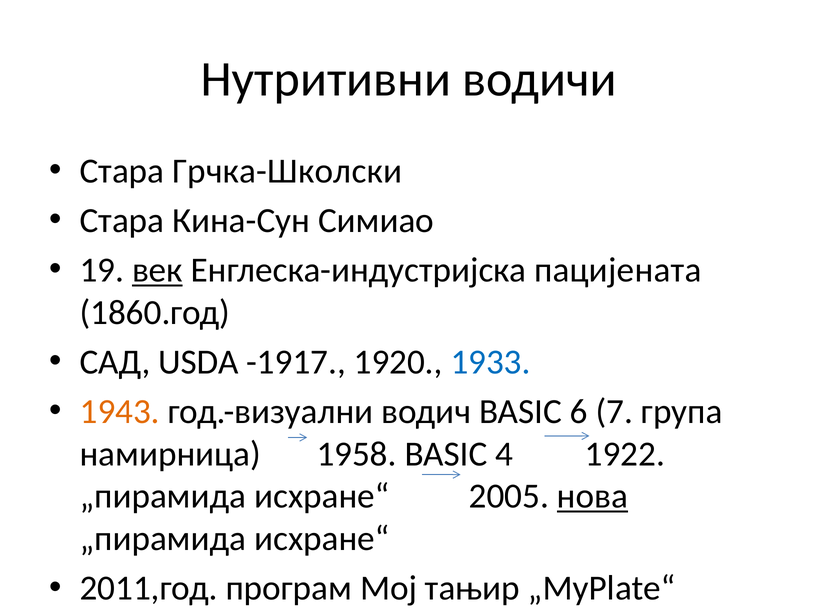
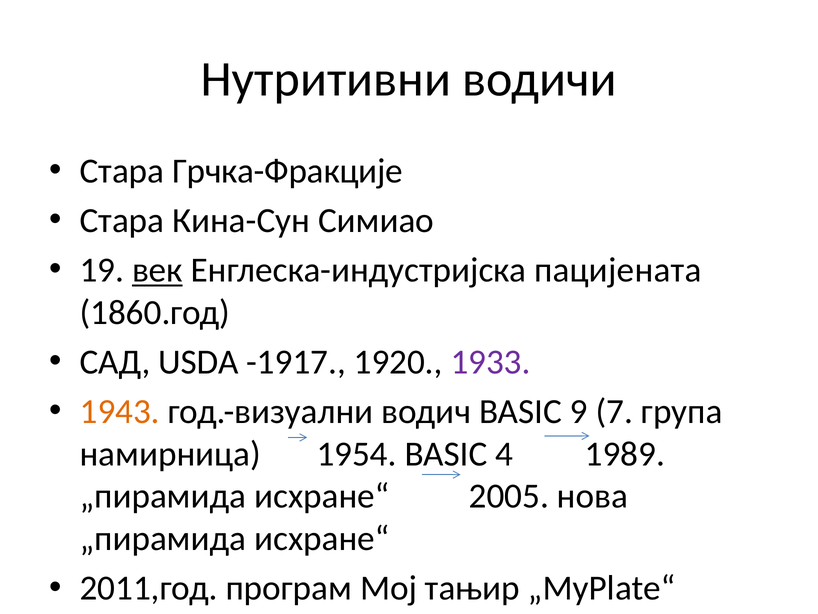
Грчка-Школски: Грчка-Школски -> Грчка-Фракције
1933 colour: blue -> purple
6: 6 -> 9
1958: 1958 -> 1954
1922: 1922 -> 1989
нова underline: present -> none
